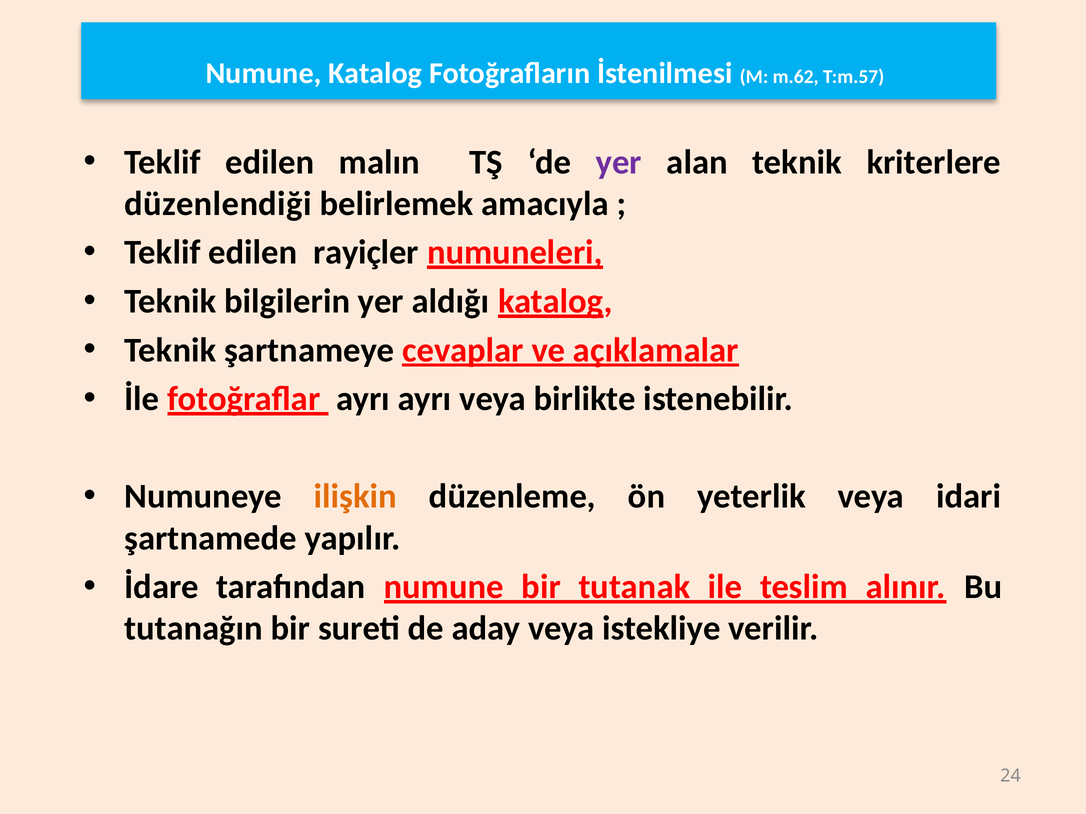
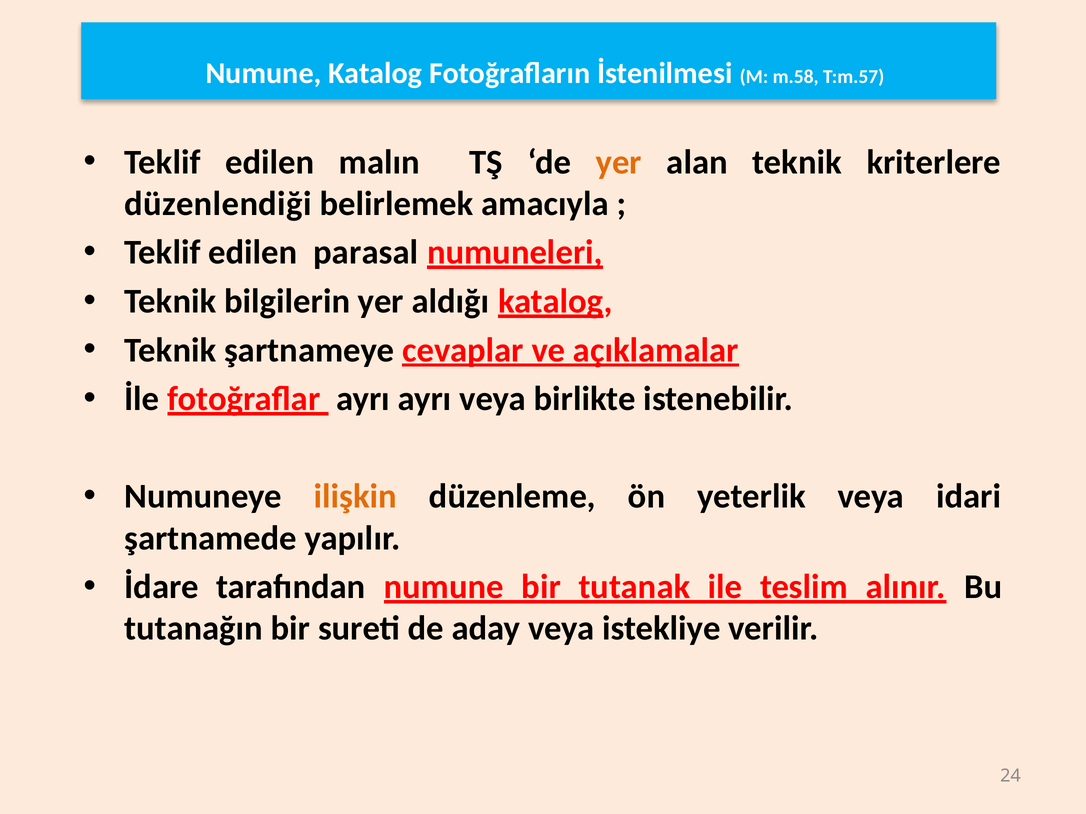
m.62: m.62 -> m.58
yer at (619, 162) colour: purple -> orange
rayiçler: rayiçler -> parasal
